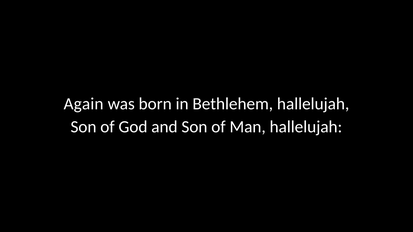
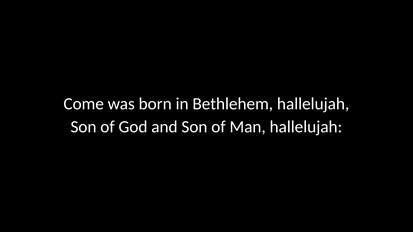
Again: Again -> Come
